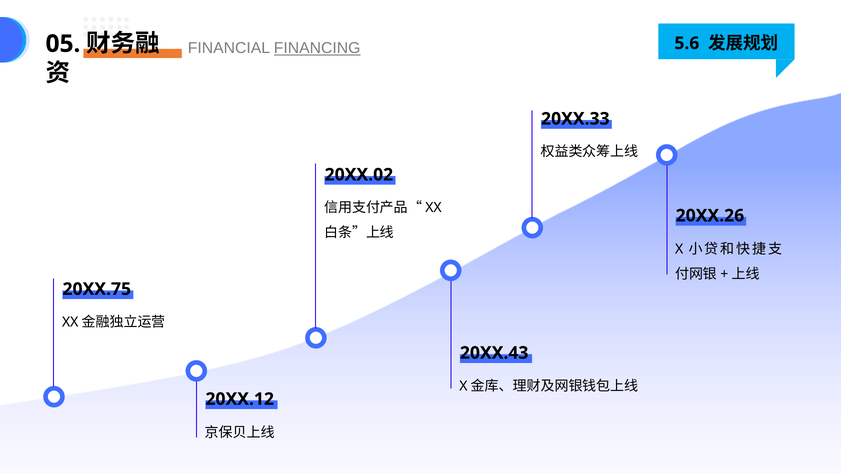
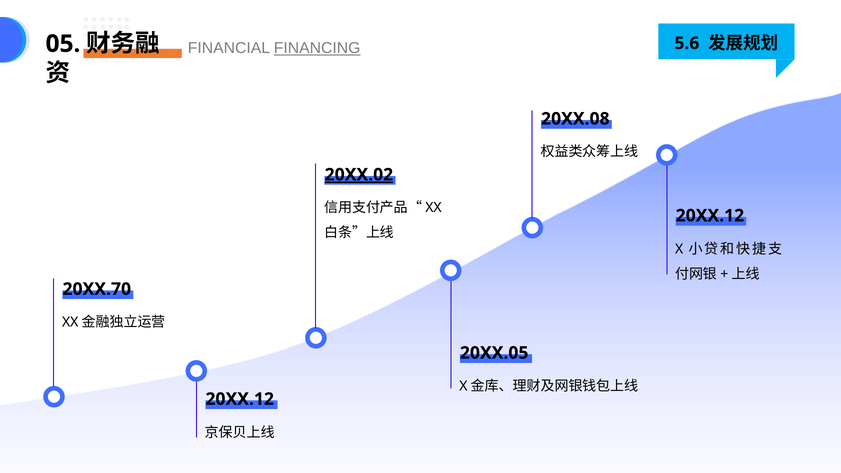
20XX.33: 20XX.33 -> 20XX.08
20XX.02 underline: none -> present
20XX.26 at (710, 216): 20XX.26 -> 20XX.12
20XX.75: 20XX.75 -> 20XX.70
20XX.43: 20XX.43 -> 20XX.05
